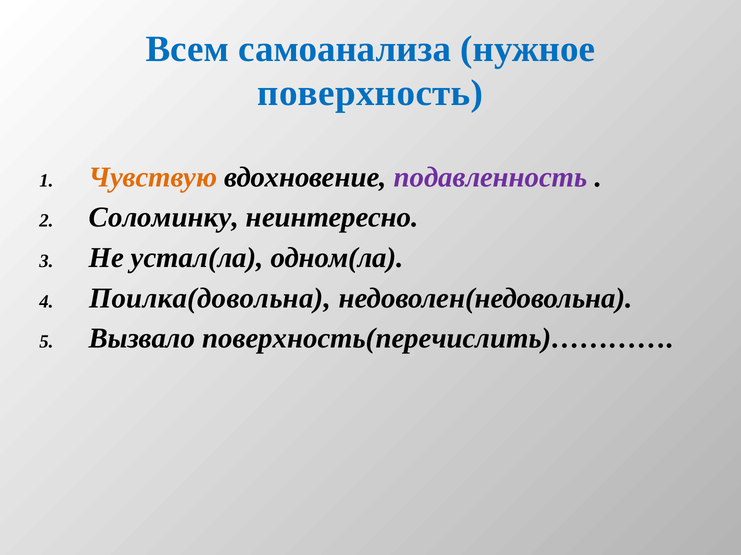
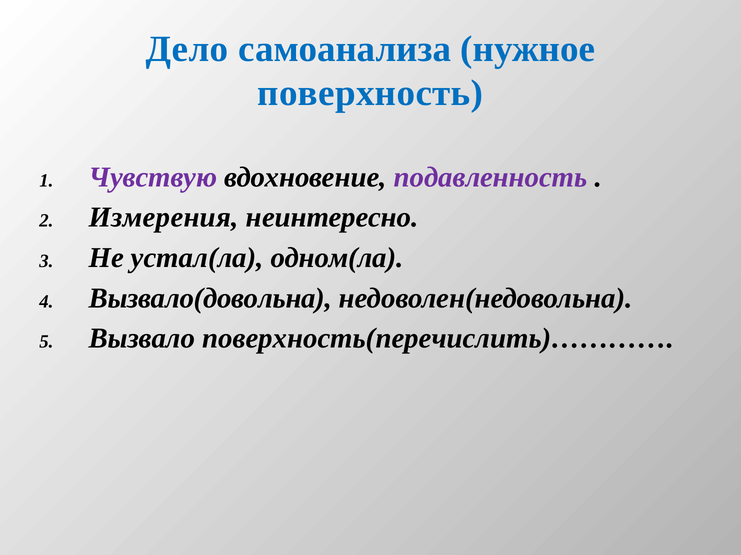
Всем: Всем -> Дело
Чувствую colour: orange -> purple
Соломинку: Соломинку -> Измерения
Поилка(довольна: Поилка(довольна -> Вызвало(довольна
